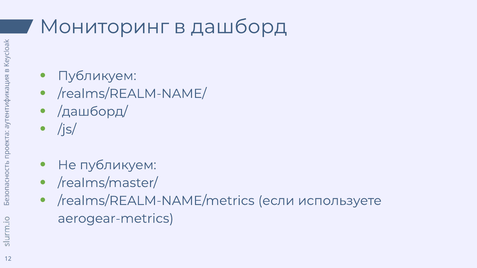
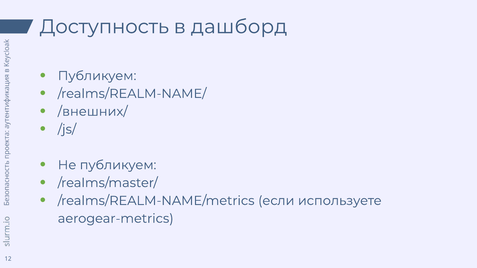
Мониторинг: Мониторинг -> Доступность
/дашборд/: /дашборд/ -> /внешних/
